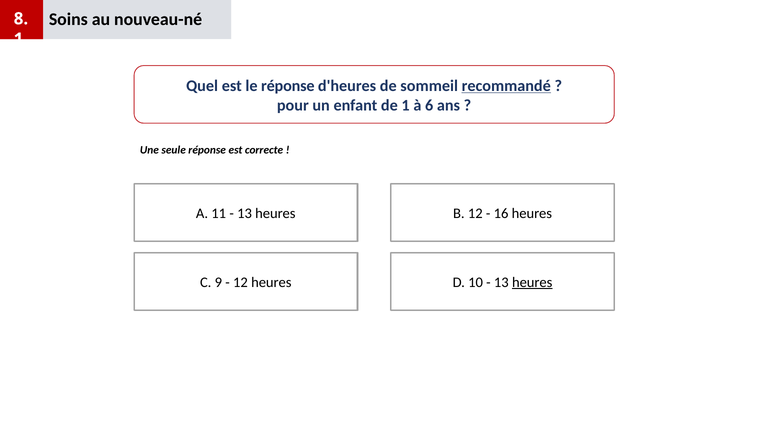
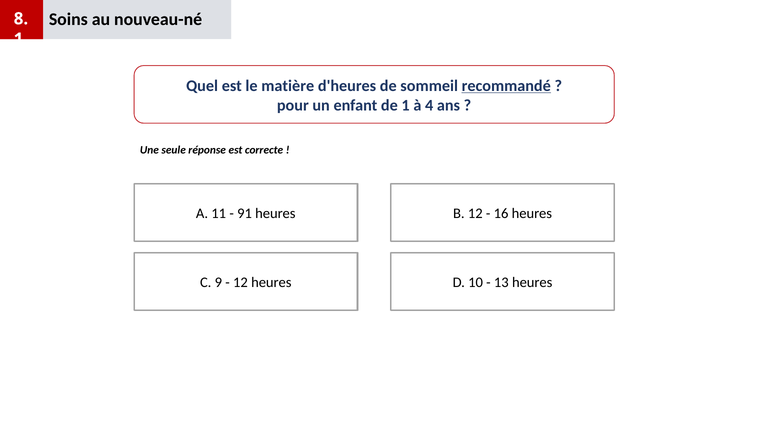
le réponse: réponse -> matière
à 6: 6 -> 4
13 at (245, 214): 13 -> 91
heures at (532, 282) underline: present -> none
